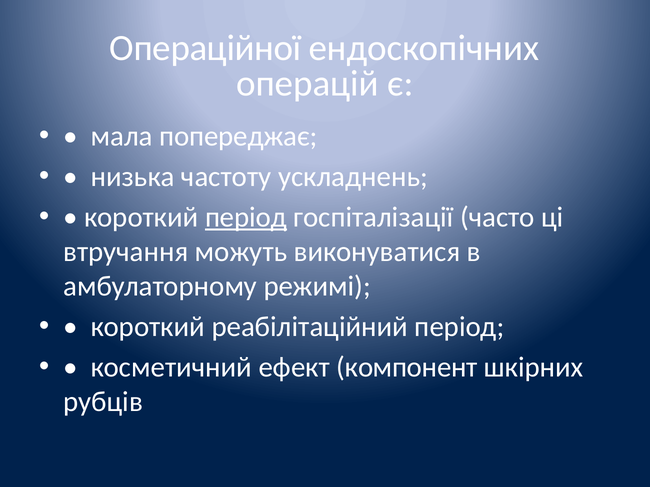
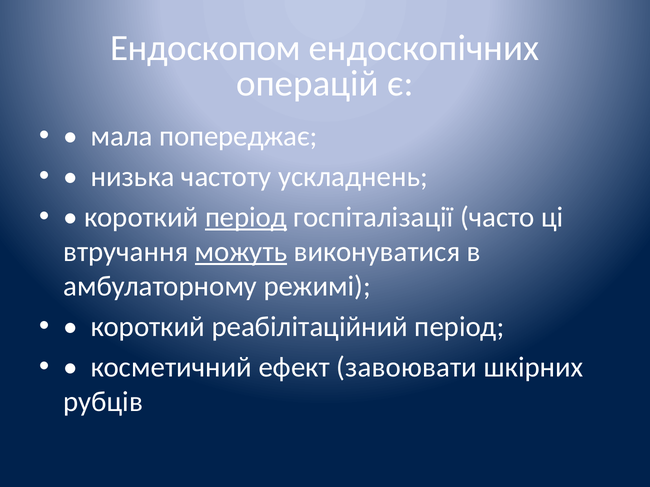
Операційної: Операційної -> Ендоскопом
можуть underline: none -> present
компонент: компонент -> завоювати
